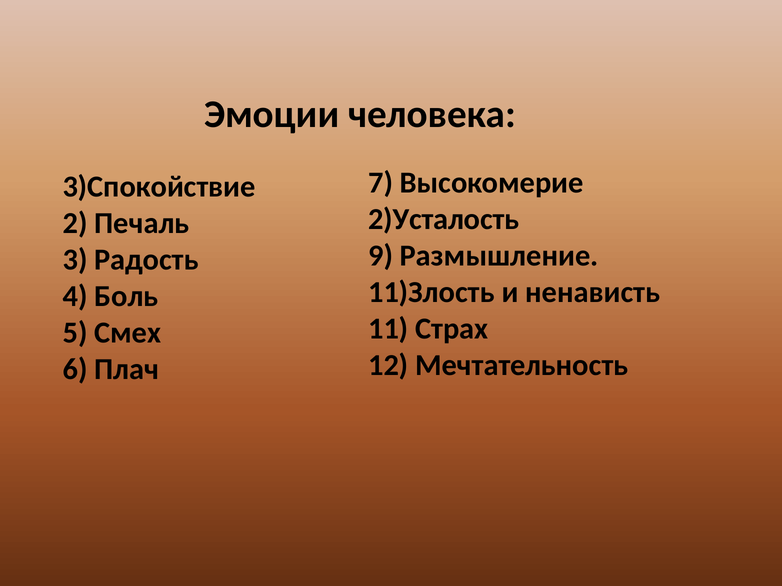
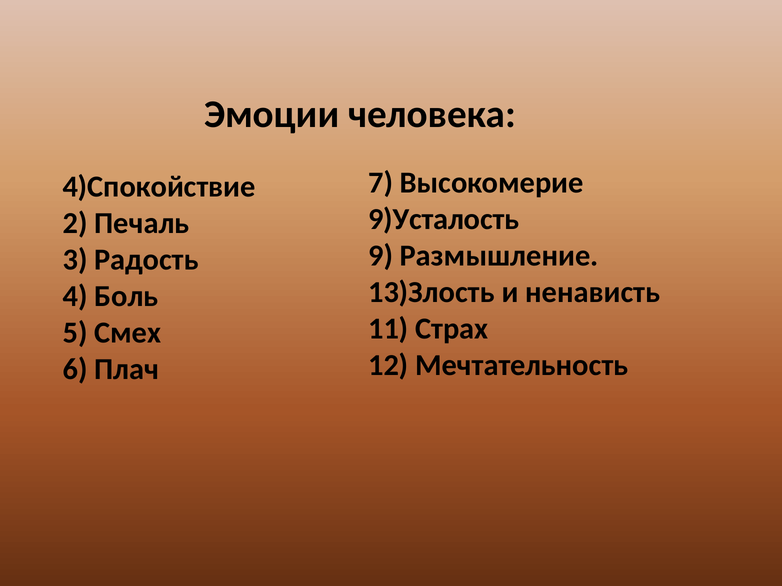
3)Спокойствие: 3)Спокойствие -> 4)Спокойствие
2)Усталость: 2)Усталость -> 9)Усталость
11)Злость: 11)Злость -> 13)Злость
